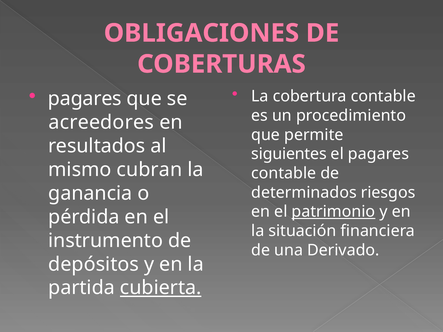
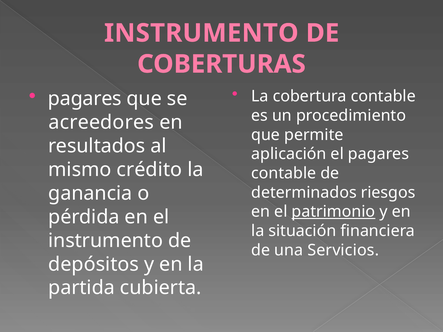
OBLIGACIONES at (201, 33): OBLIGACIONES -> INSTRUMENTO
siguientes: siguientes -> aplicación
cubran: cubran -> crédito
Derivado: Derivado -> Servicios
cubierta underline: present -> none
